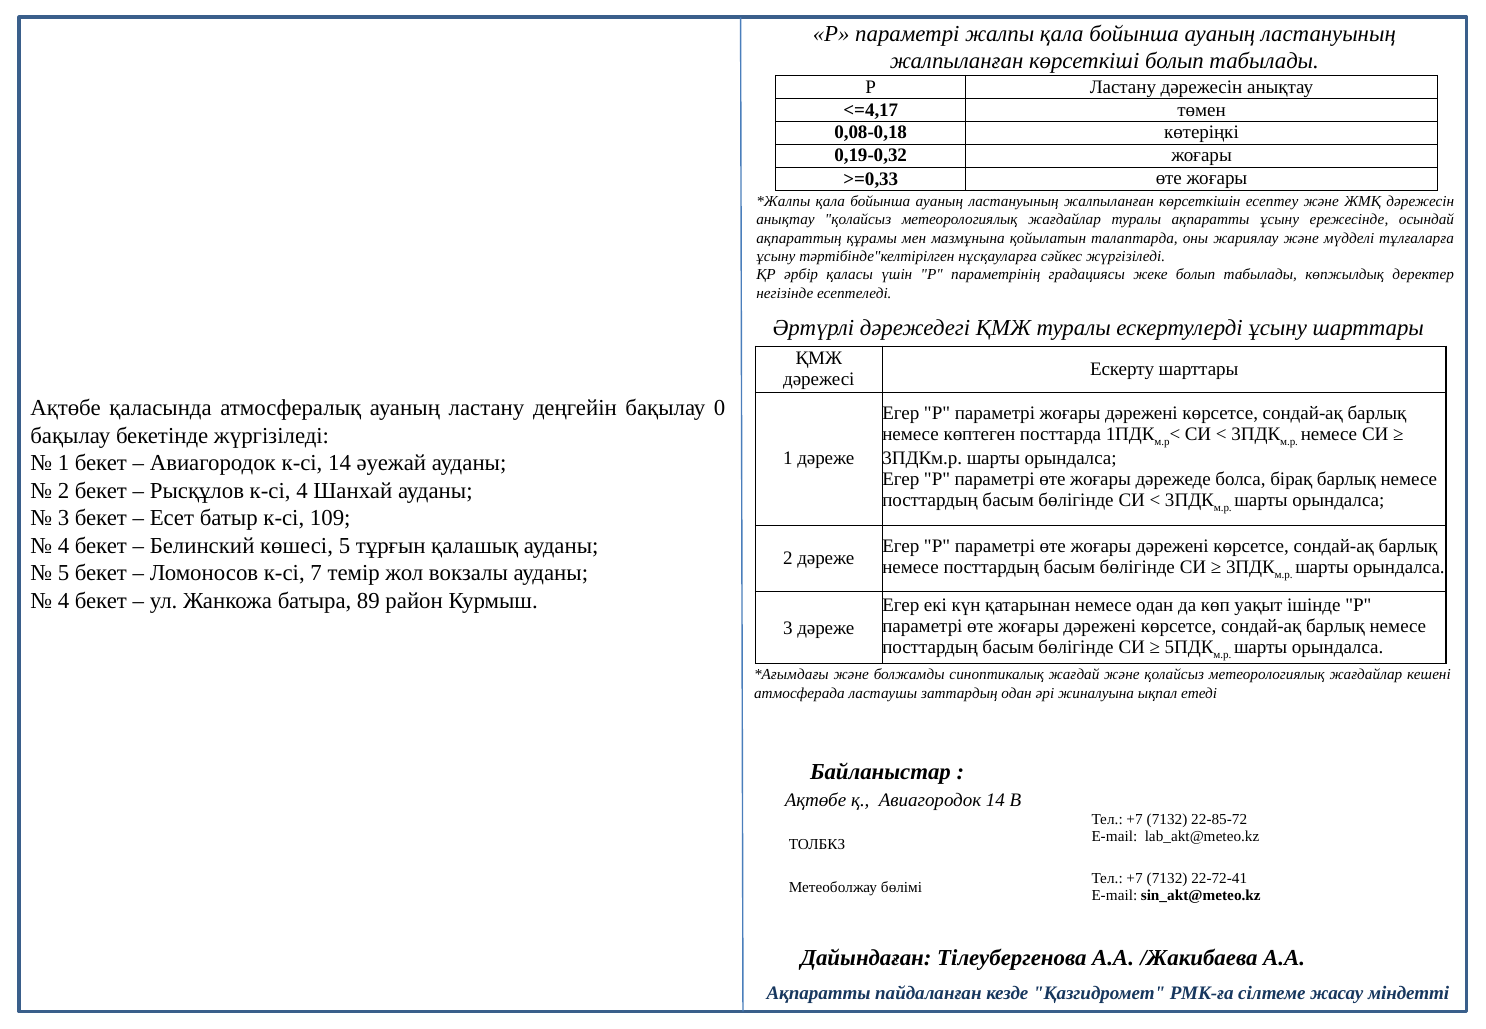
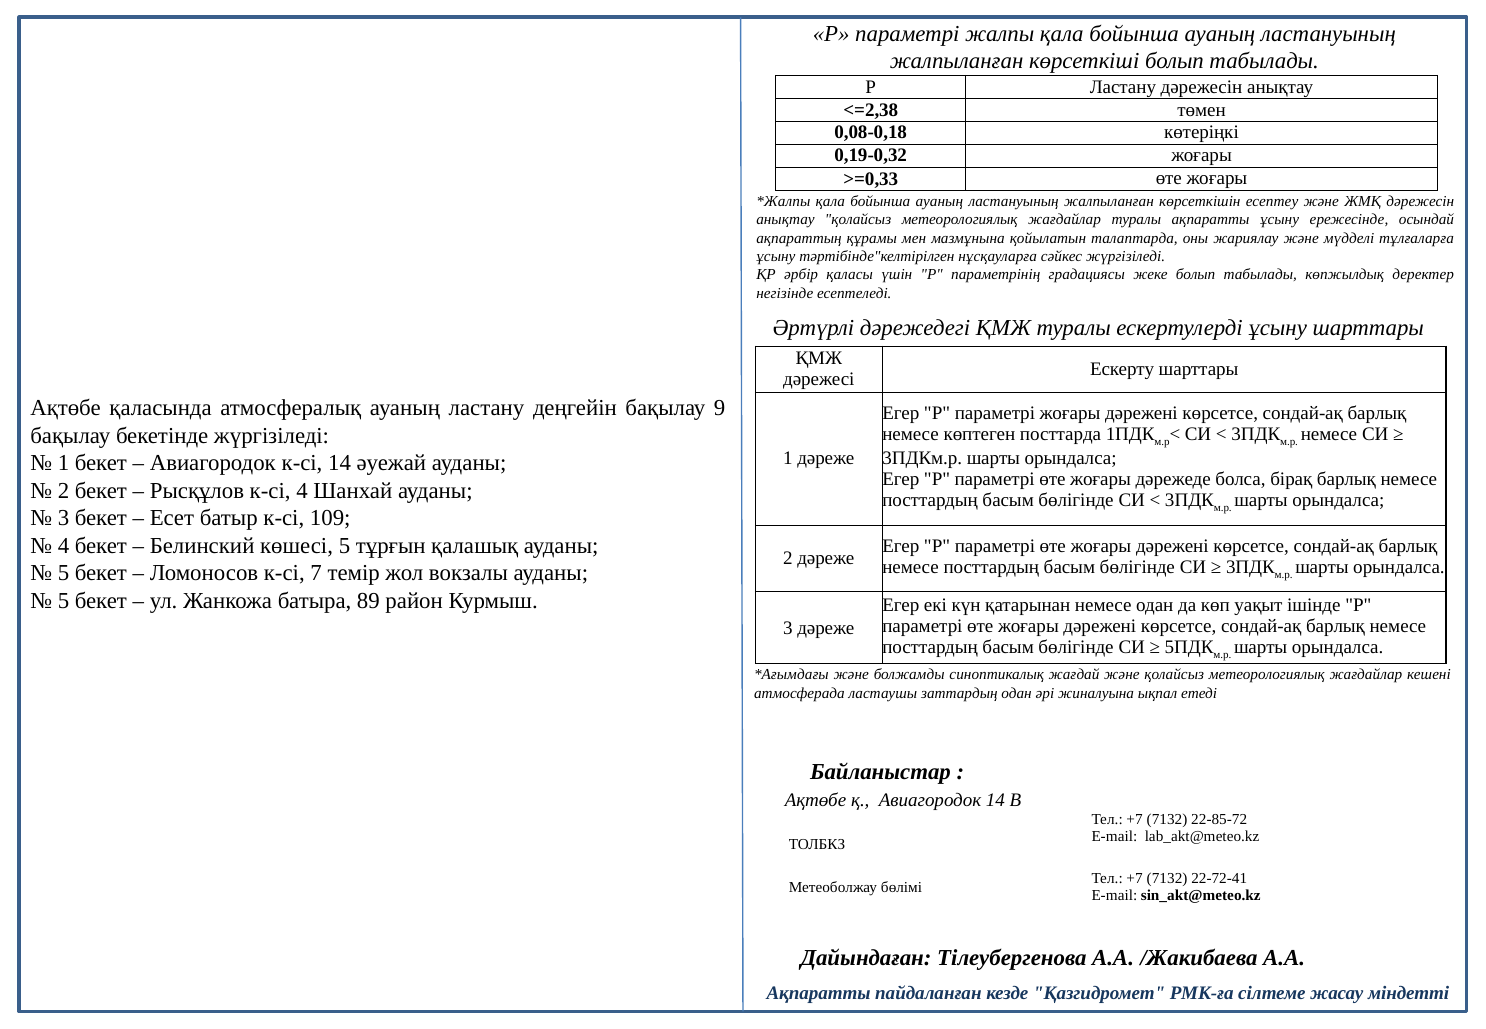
<=4,17: <=4,17 -> <=2,38
0: 0 -> 9
4 at (64, 600): 4 -> 5
